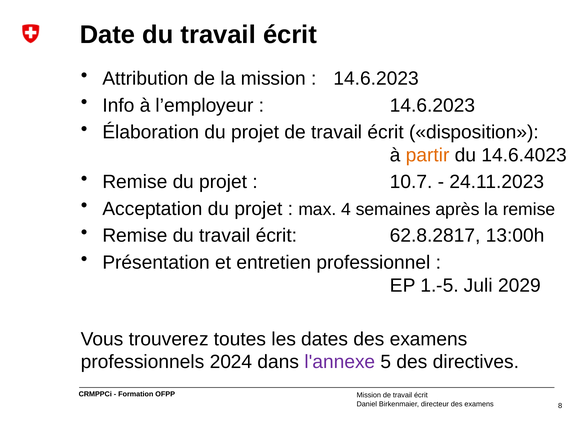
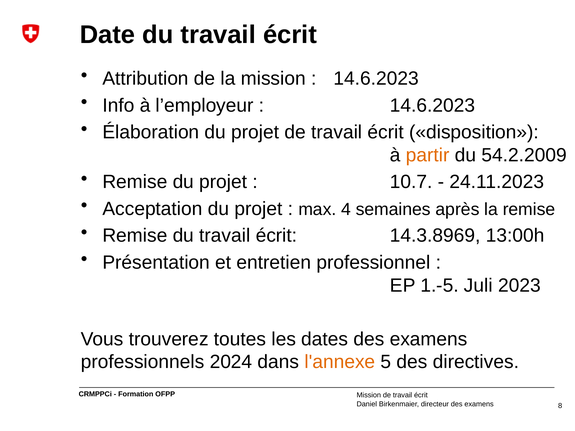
14.6.4023: 14.6.4023 -> 54.2.2009
62.8.2817: 62.8.2817 -> 14.3.8969
2029: 2029 -> 2023
l'annexe colour: purple -> orange
